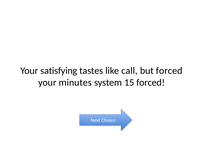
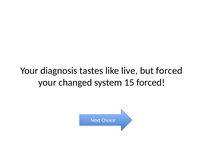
satisfying: satisfying -> diagnosis
call: call -> live
minutes: minutes -> changed
